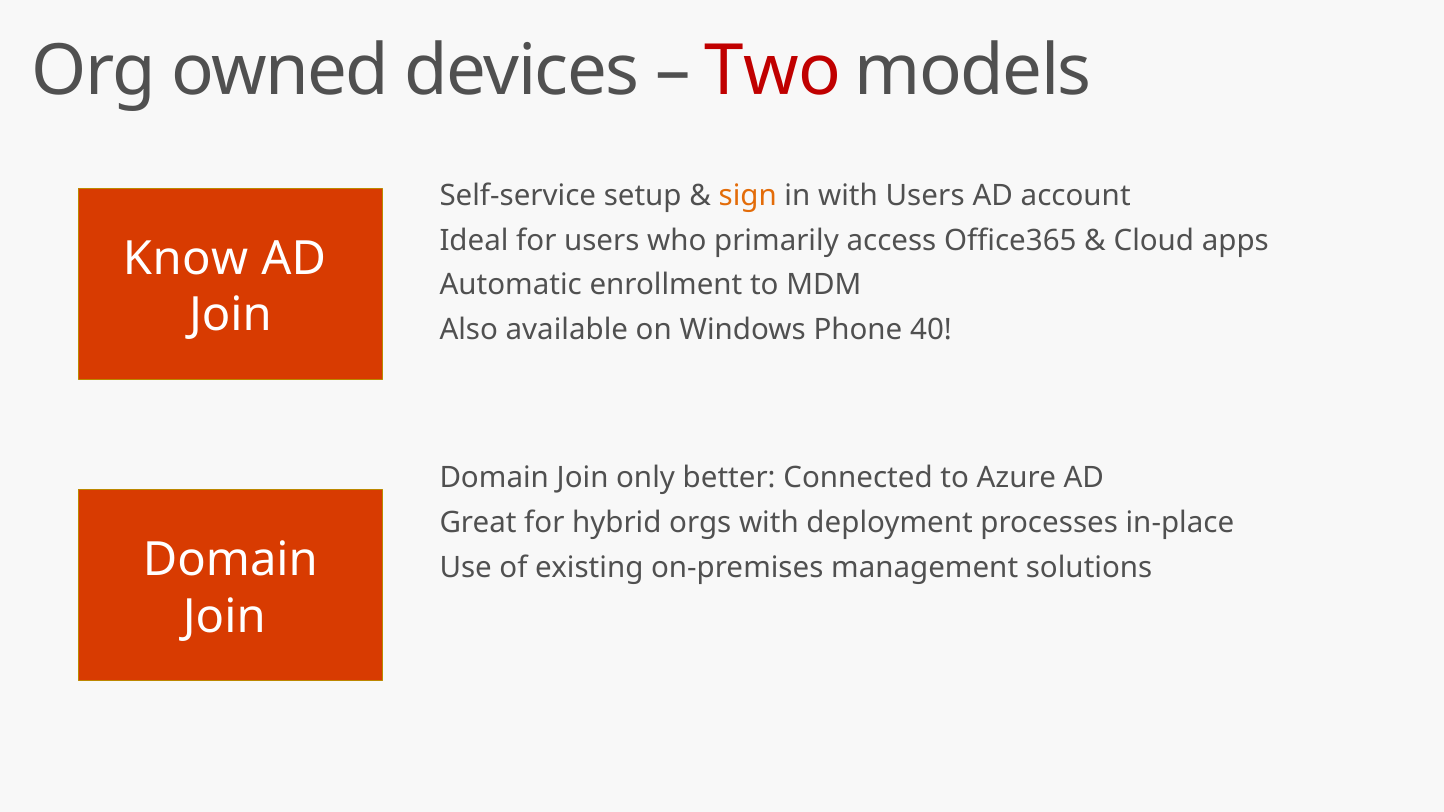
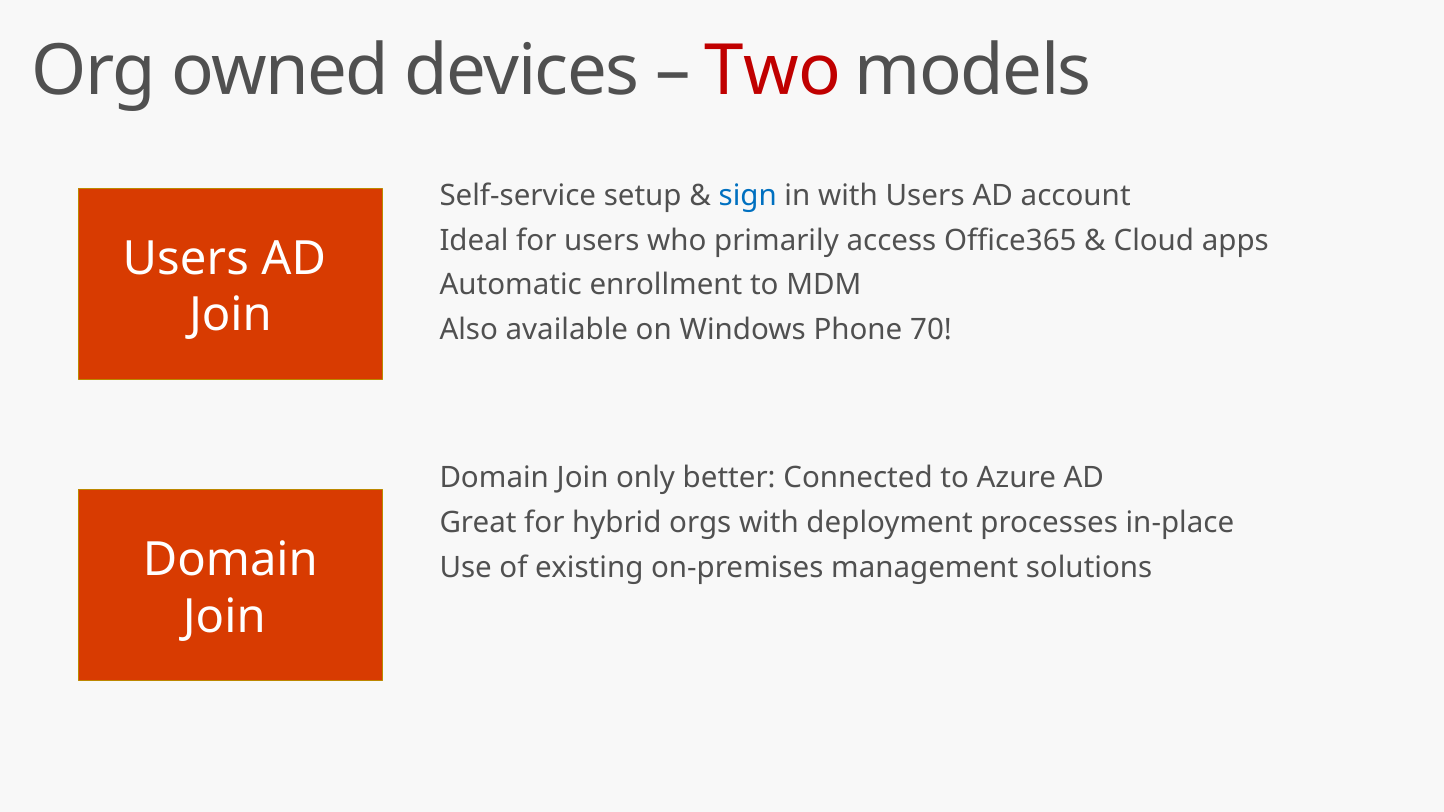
sign colour: orange -> blue
Know at (186, 259): Know -> Users
40: 40 -> 70
